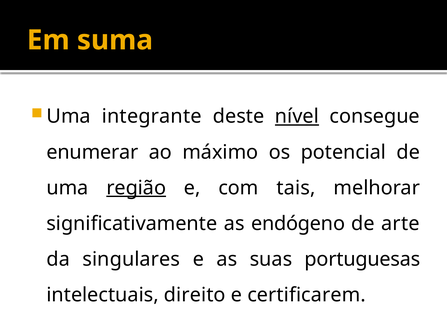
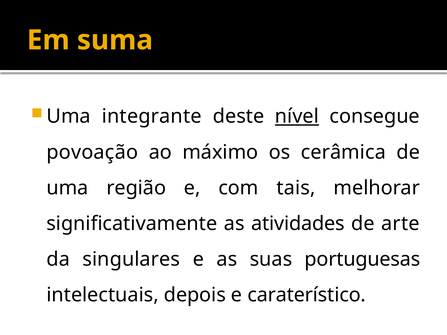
enumerar: enumerar -> povoação
potencial: potencial -> cerâmica
região underline: present -> none
endógeno: endógeno -> atividades
direito: direito -> depois
certificarem: certificarem -> caraterístico
